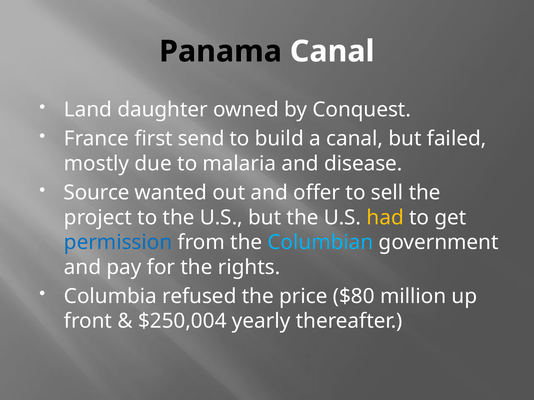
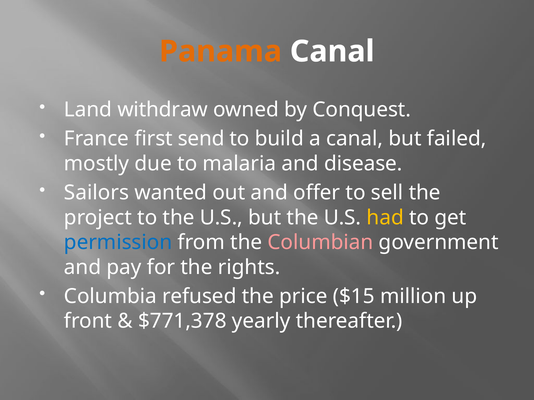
Panama colour: black -> orange
daughter: daughter -> withdraw
Source: Source -> Sailors
Columbian colour: light blue -> pink
$80: $80 -> $15
$250,004: $250,004 -> $771,378
